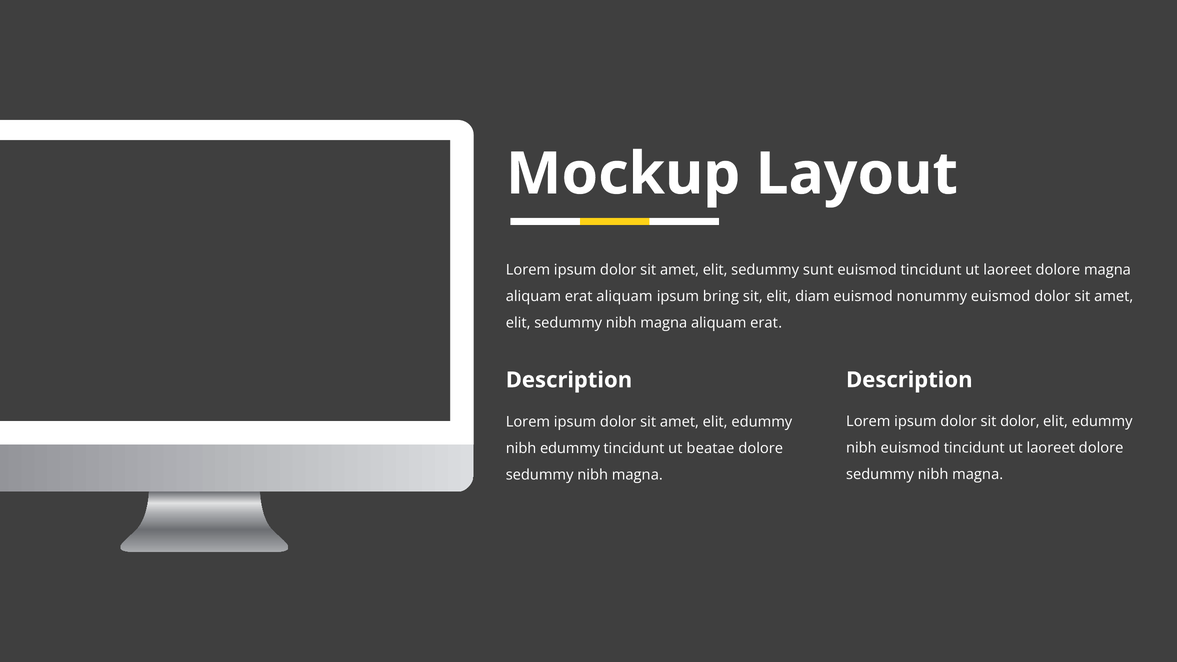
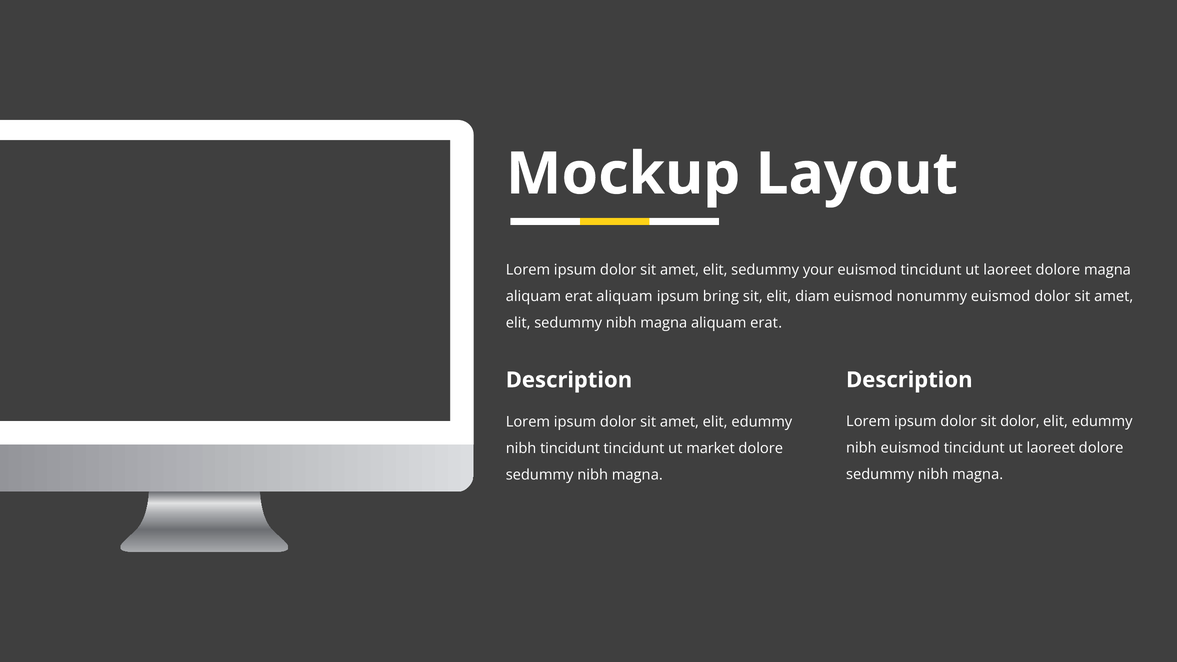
sunt: sunt -> your
nibh edummy: edummy -> tincidunt
beatae: beatae -> market
